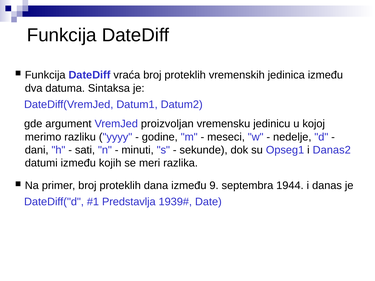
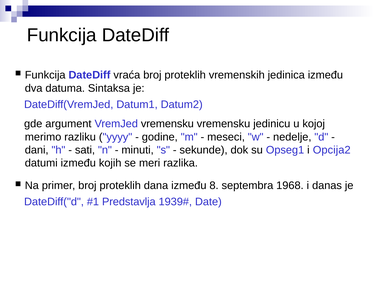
VremJed proizvoljan: proizvoljan -> vremensku
Danas2: Danas2 -> Opcija2
9: 9 -> 8
1944: 1944 -> 1968
